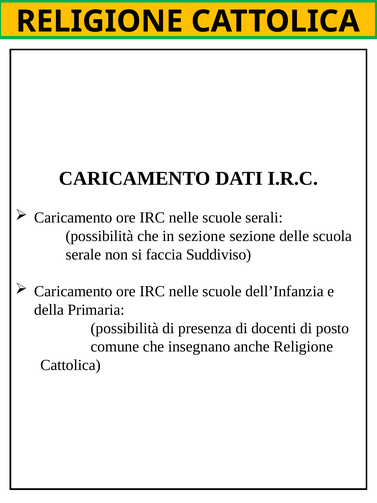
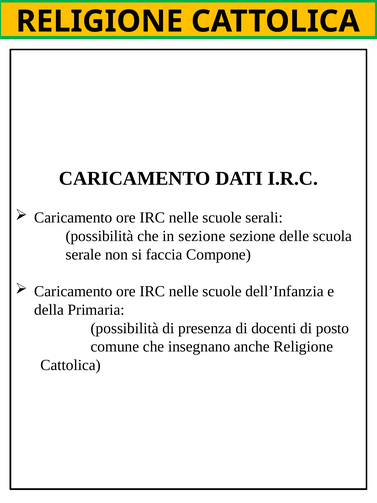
Suddiviso: Suddiviso -> Compone
